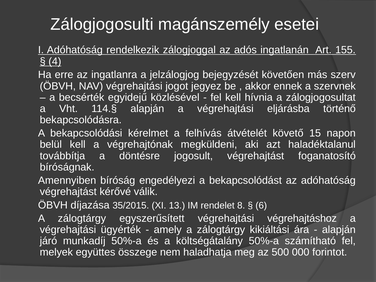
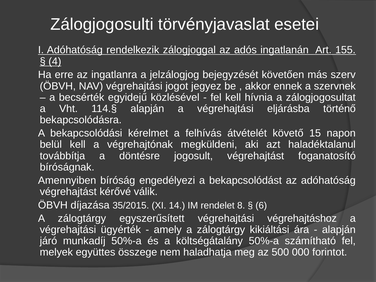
magánszemély: magánszemély -> törvényjavaslat
13: 13 -> 14
